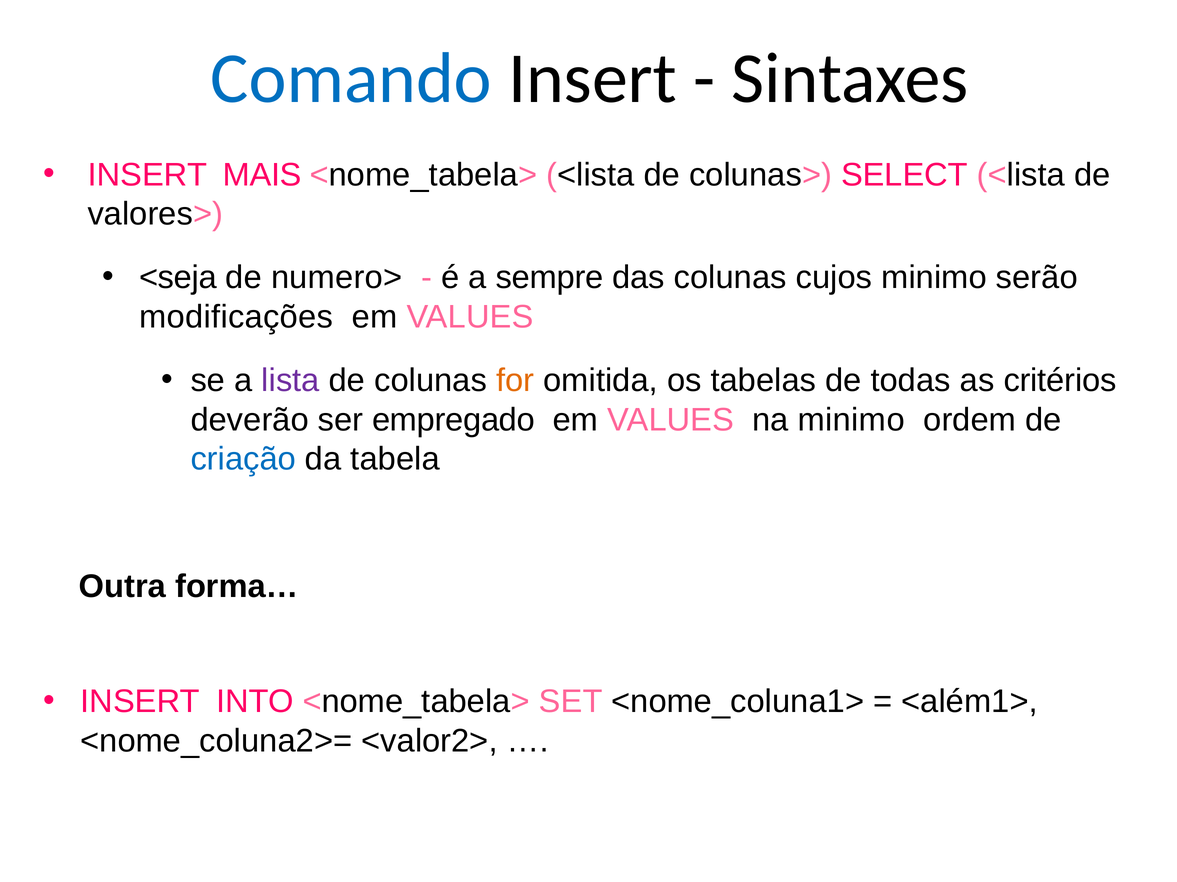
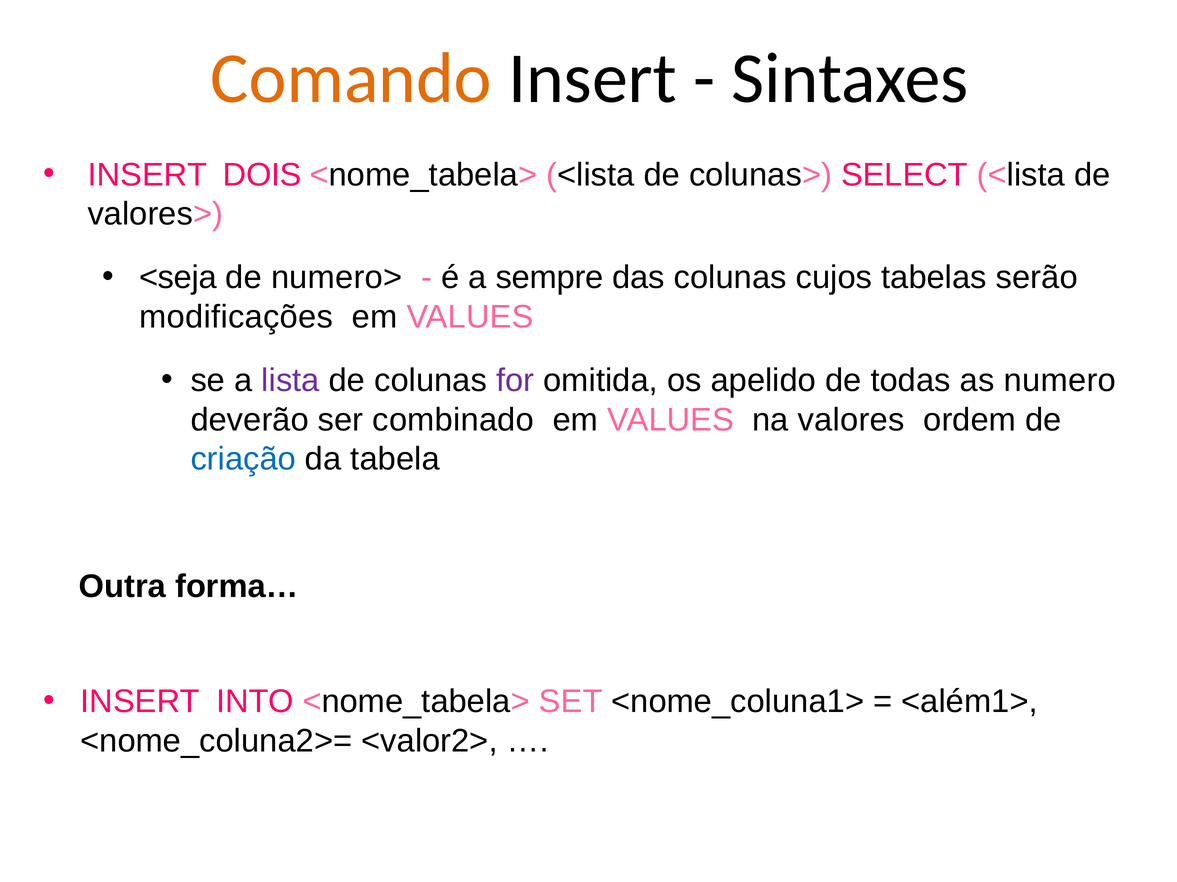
Comando colour: blue -> orange
MAIS: MAIS -> DOIS
cujos minimo: minimo -> tabelas
for colour: orange -> purple
tabelas: tabelas -> apelido
critérios: critérios -> numero
empregado: empregado -> combinado
na minimo: minimo -> valores
